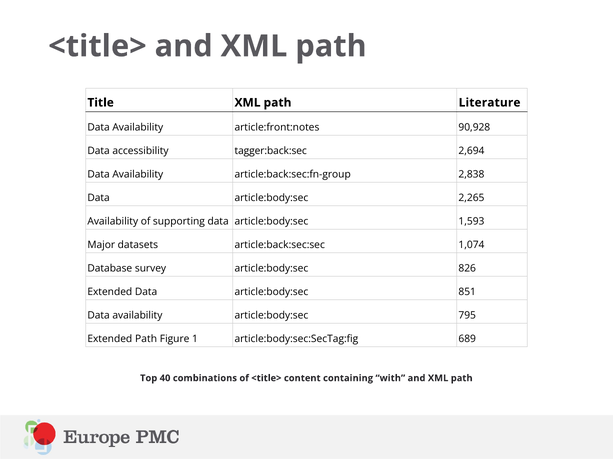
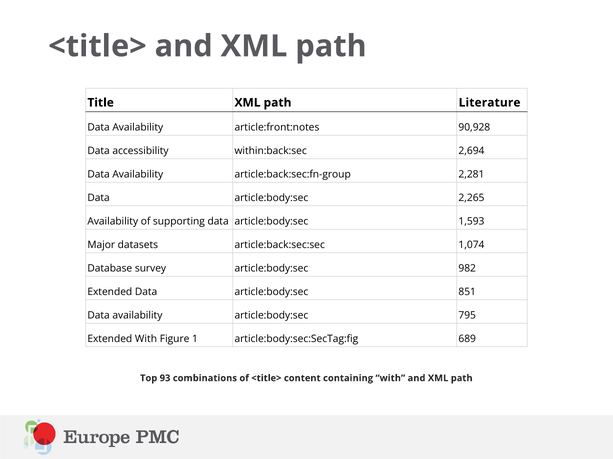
tagger:back:sec: tagger:back:sec -> within:back:sec
2,838: 2,838 -> 2,281
826: 826 -> 982
Extended Path: Path -> With
40: 40 -> 93
